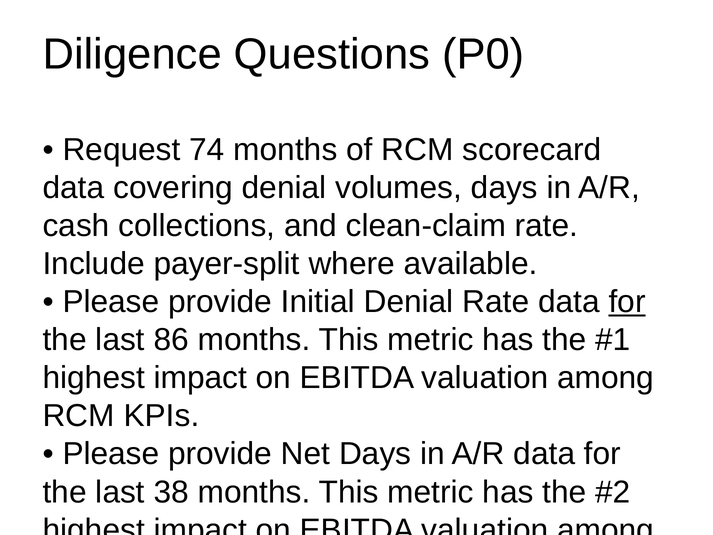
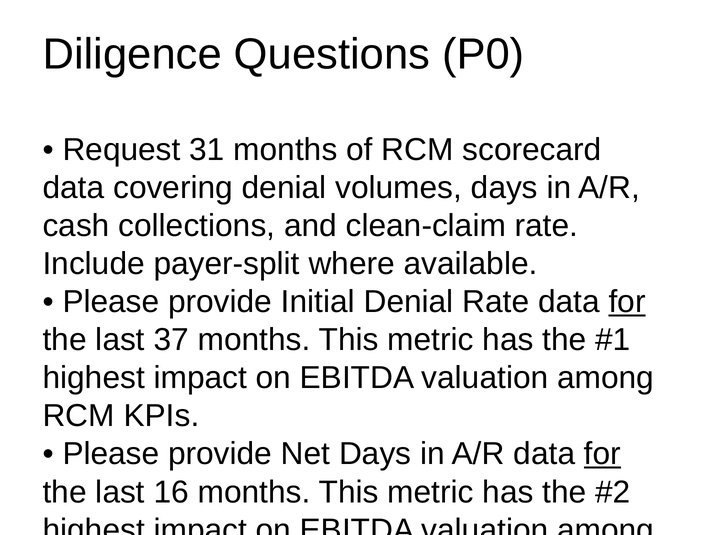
74: 74 -> 31
86: 86 -> 37
for at (602, 454) underline: none -> present
38: 38 -> 16
